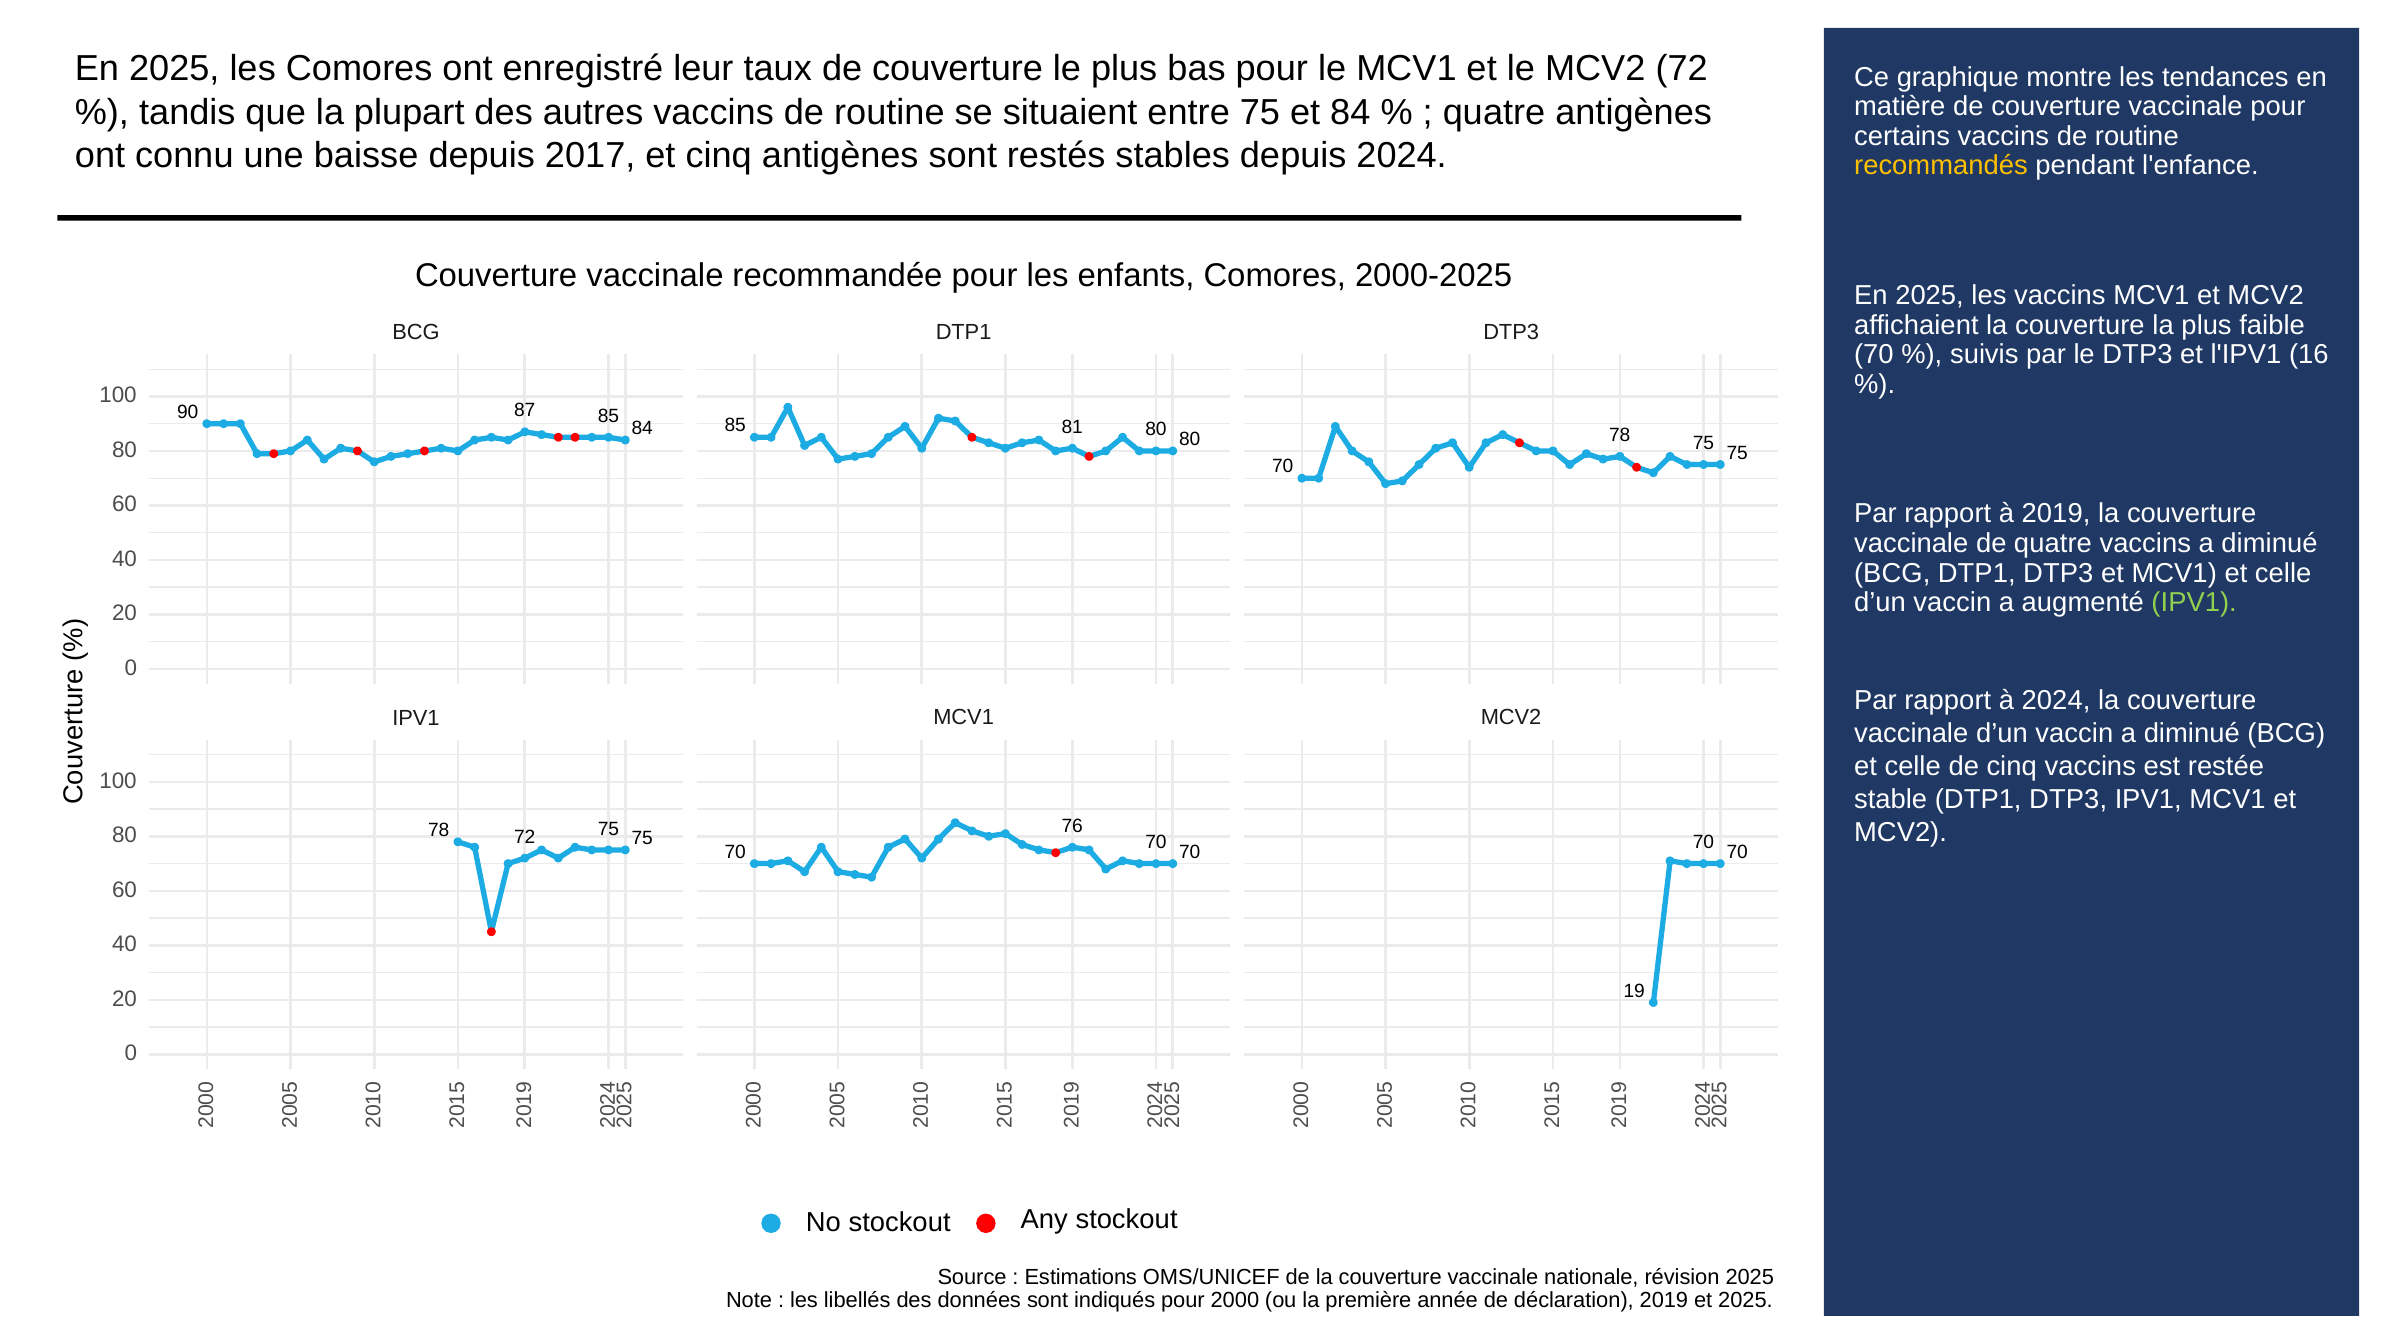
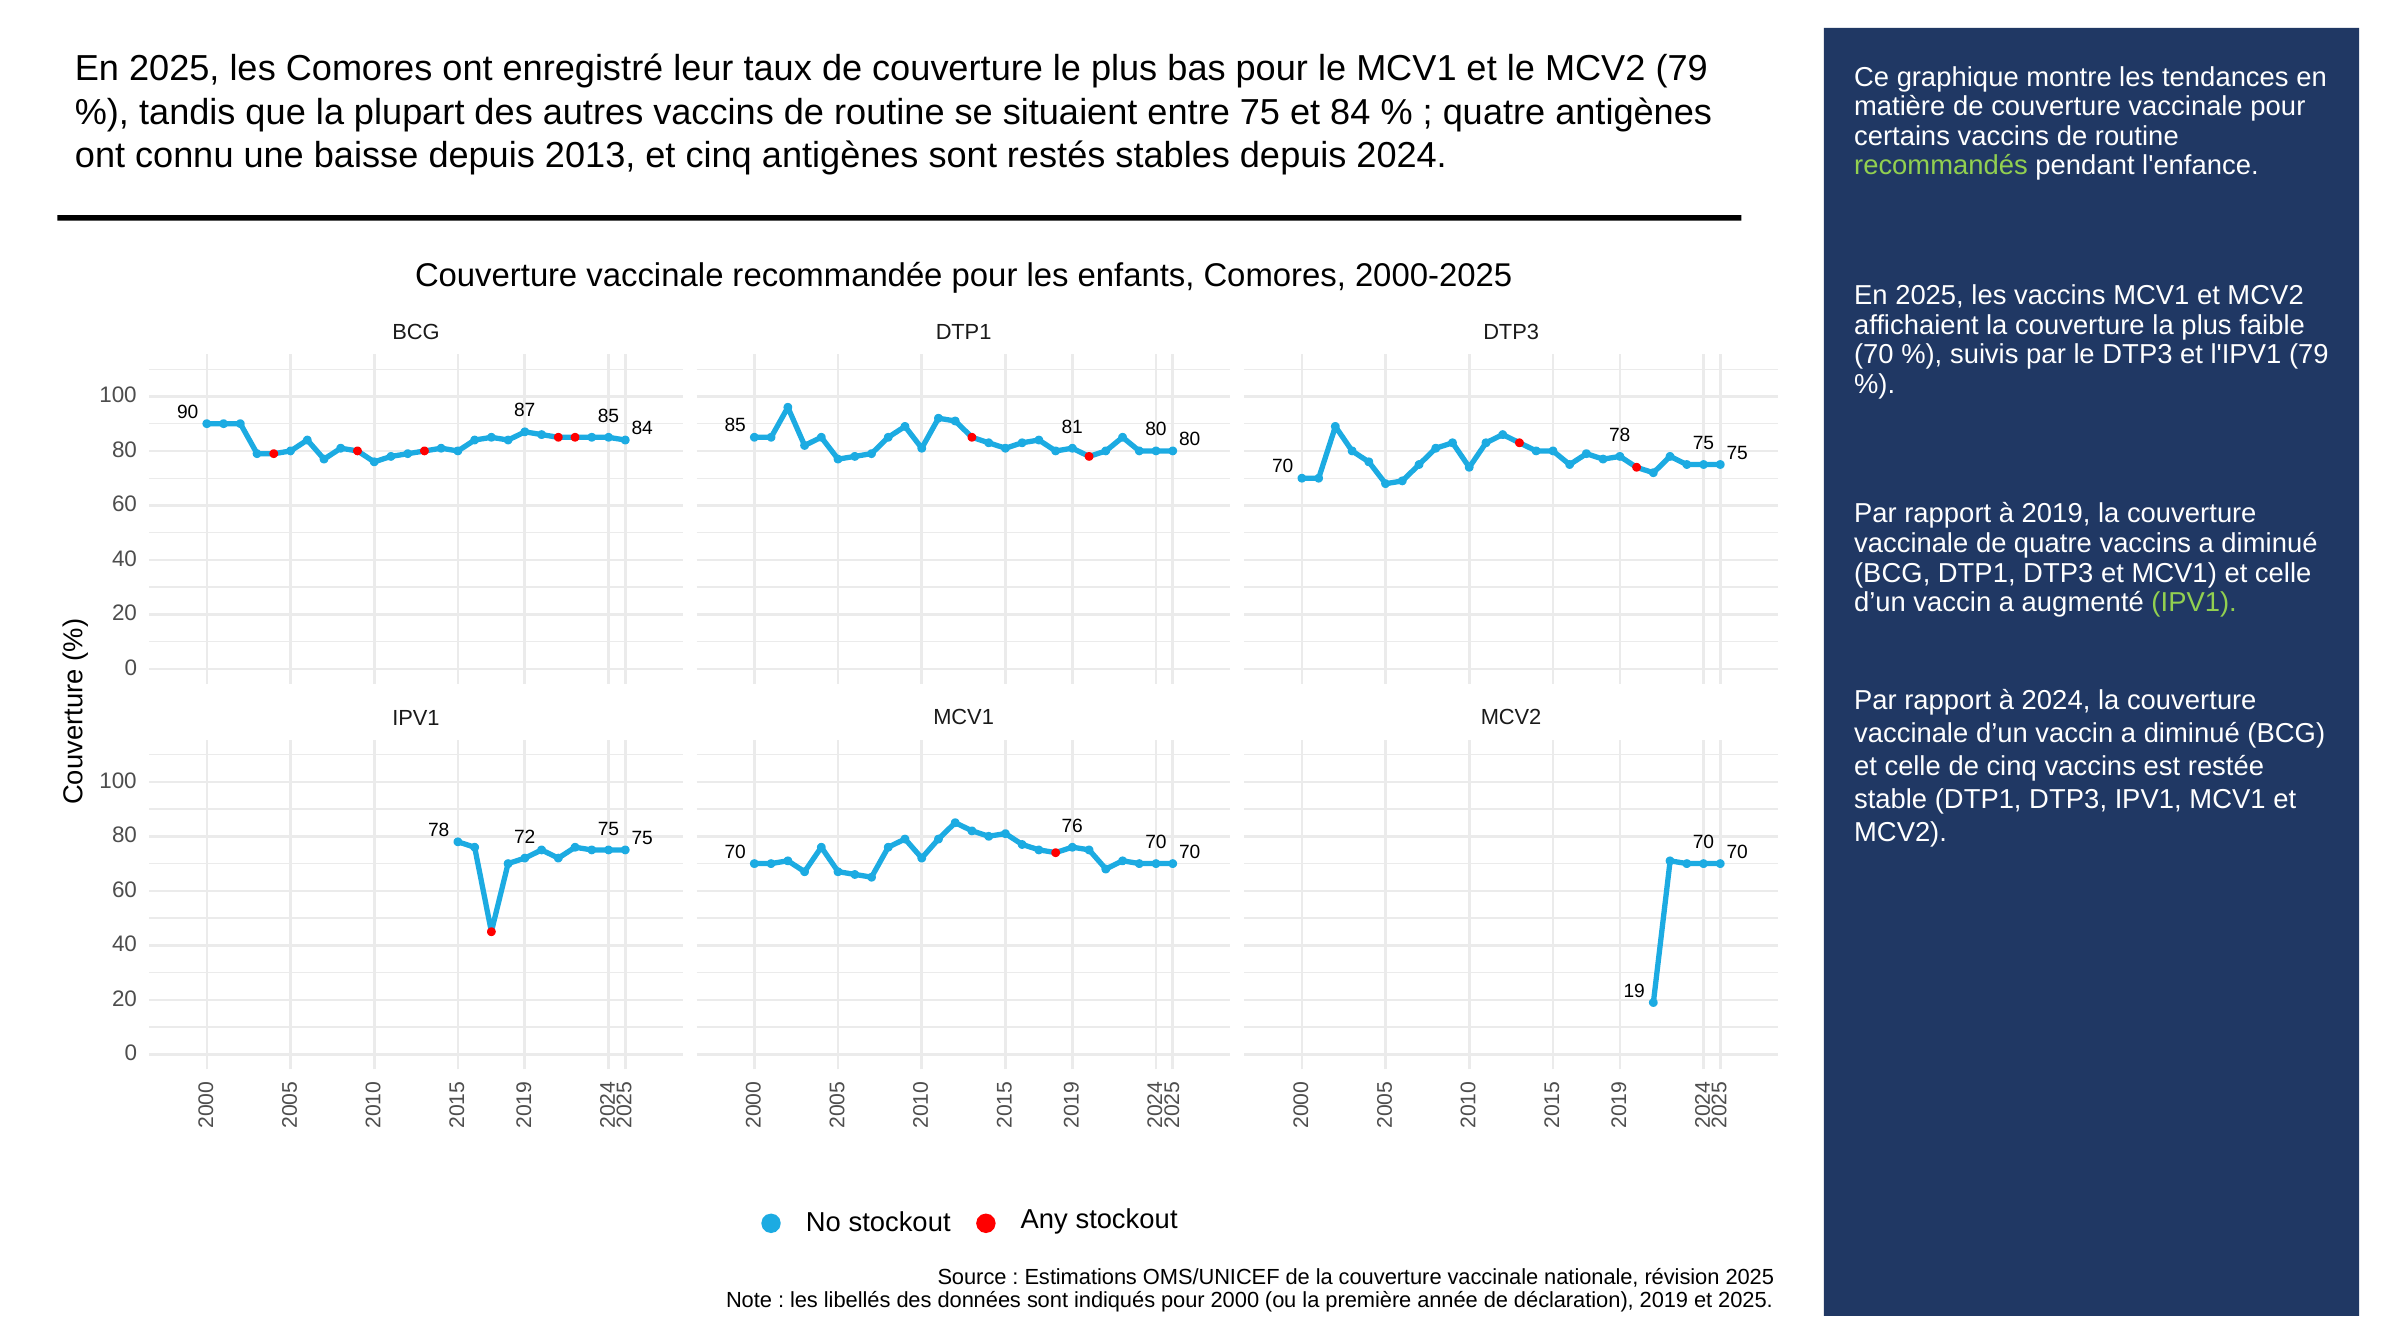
MCV2 72: 72 -> 79
2017: 2017 -> 2013
recommandés colour: yellow -> light green
l'IPV1 16: 16 -> 79
